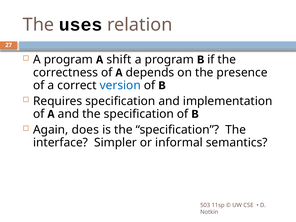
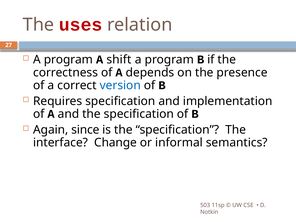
uses colour: black -> red
does: does -> since
Simpler: Simpler -> Change
